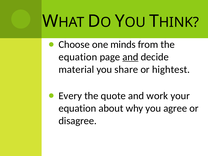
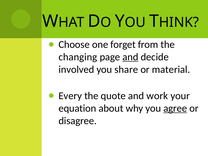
minds: minds -> forget
equation at (78, 57): equation -> changing
material: material -> involved
hightest: hightest -> material
agree underline: none -> present
